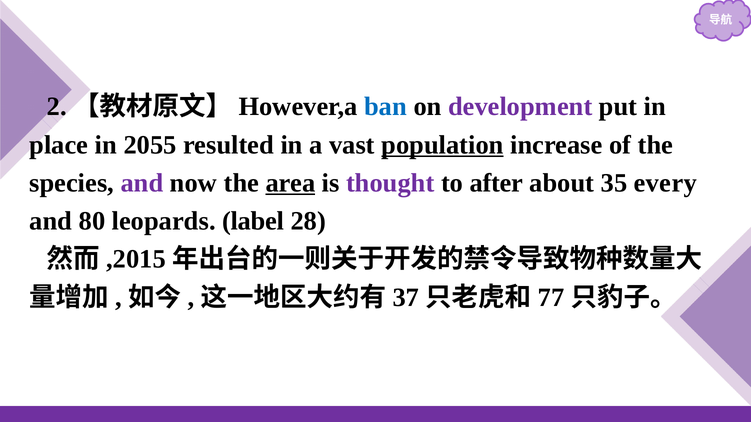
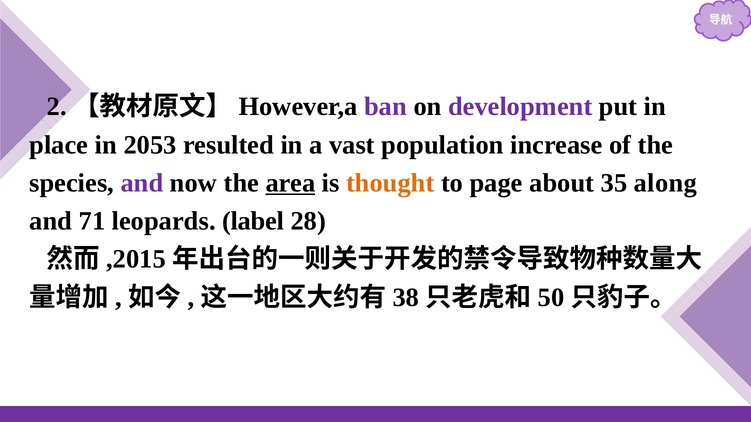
ban colour: blue -> purple
2055: 2055 -> 2053
population underline: present -> none
thought colour: purple -> orange
after: after -> page
every: every -> along
80: 80 -> 71
37: 37 -> 38
77: 77 -> 50
